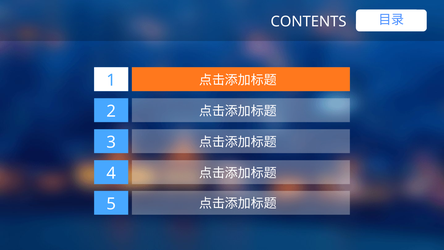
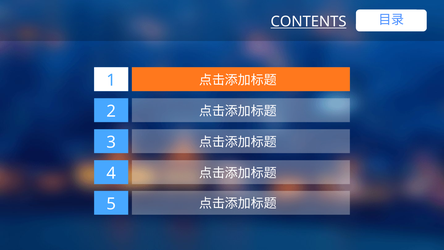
CONTENTS underline: none -> present
